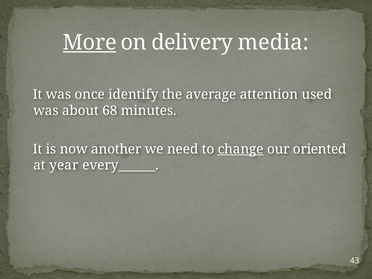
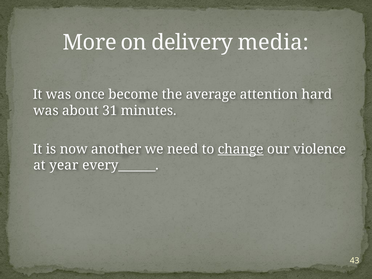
More underline: present -> none
identify: identify -> become
used: used -> hard
68: 68 -> 31
oriented: oriented -> violence
